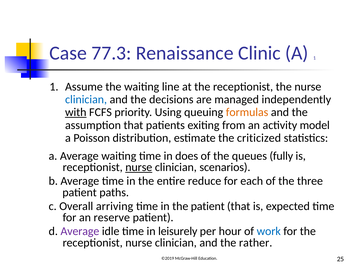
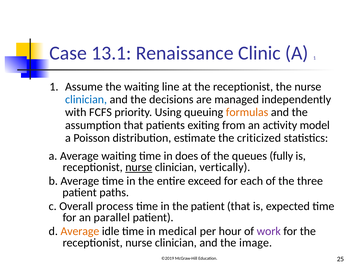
77.3: 77.3 -> 13.1
with underline: present -> none
scenarios: scenarios -> vertically
reduce: reduce -> exceed
arriving: arriving -> process
reserve: reserve -> parallel
Average at (80, 231) colour: purple -> orange
leisurely: leisurely -> medical
work colour: blue -> purple
rather: rather -> image
